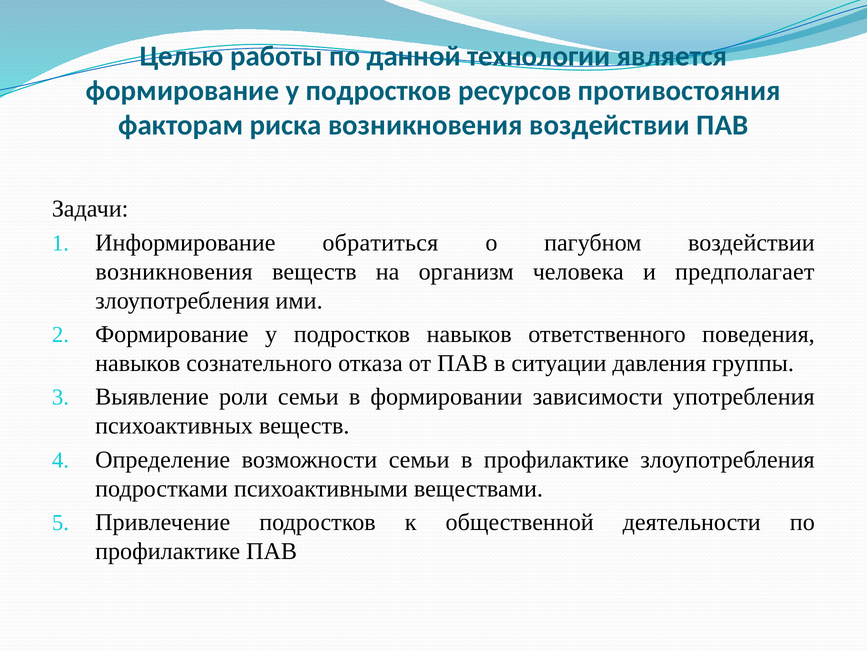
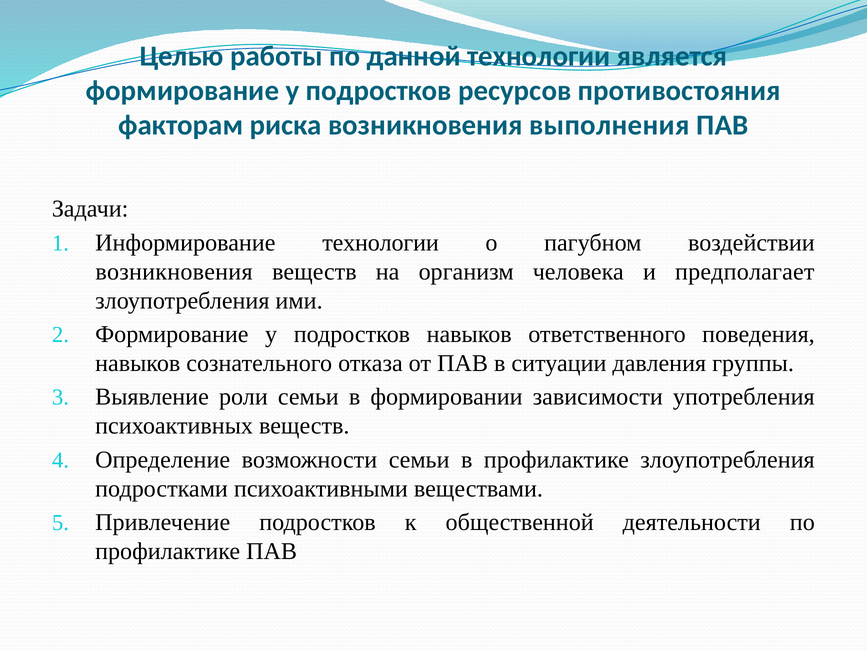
возникновения воздействии: воздействии -> выполнения
Информирование обратиться: обратиться -> технологии
